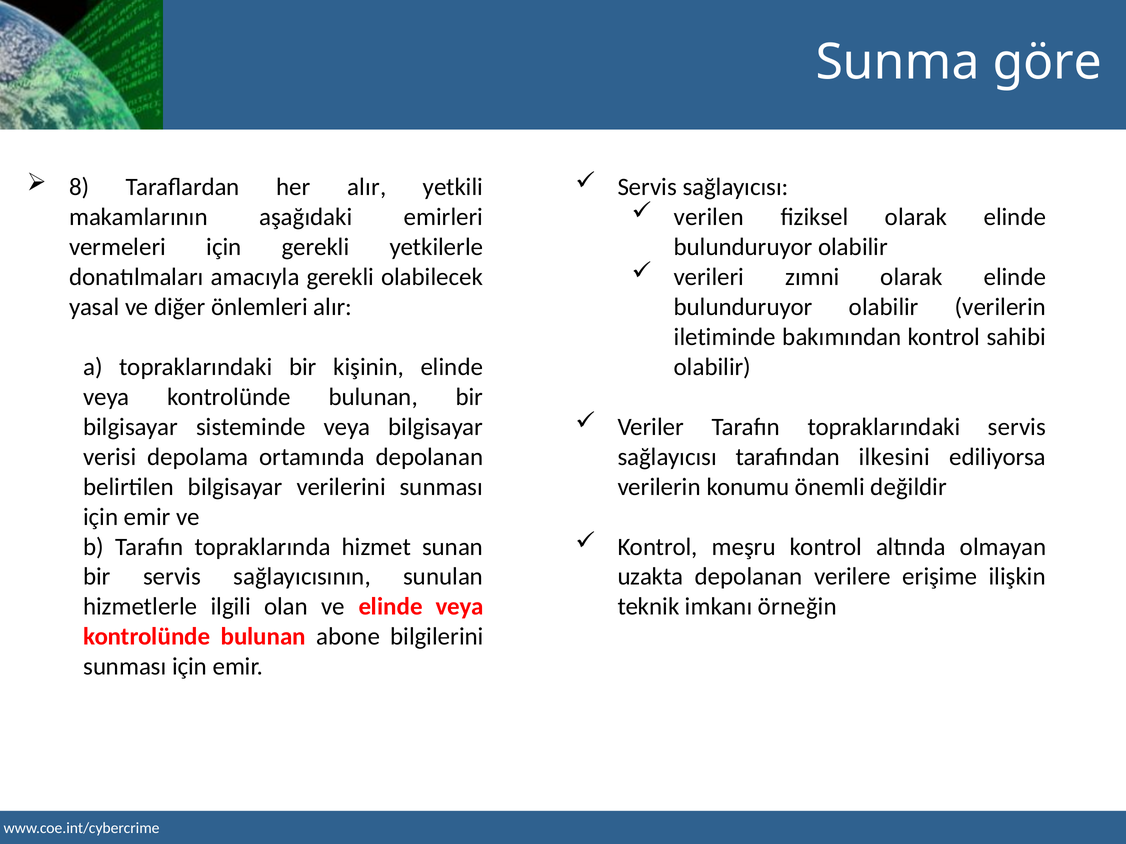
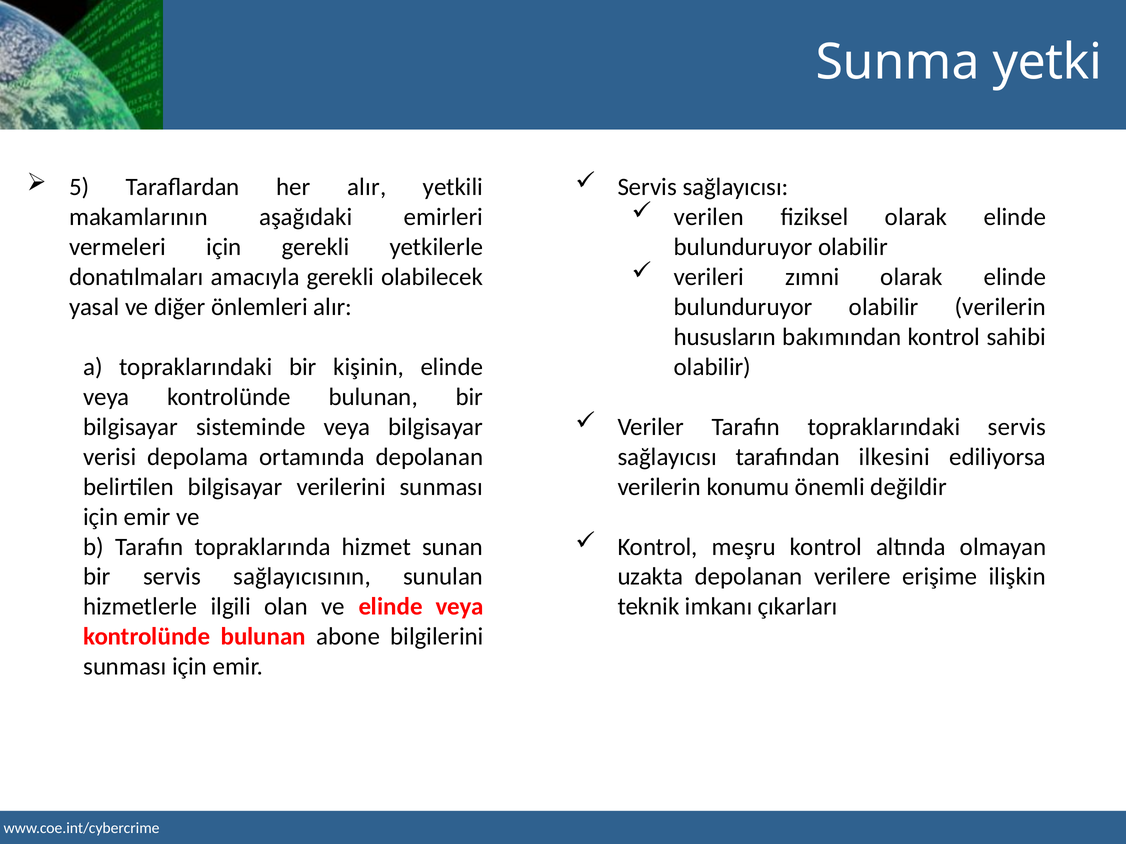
göre: göre -> yetki
8: 8 -> 5
iletiminde: iletiminde -> hususların
örneğin: örneğin -> çıkarları
